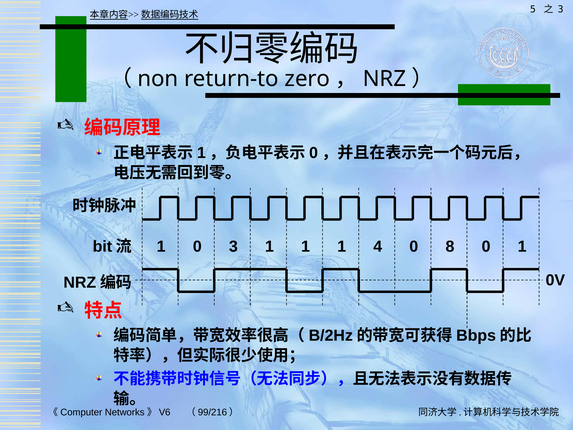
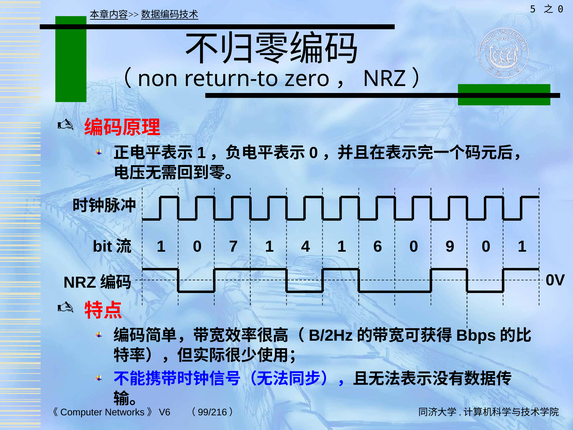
3 at (561, 9): 3 -> 0
0 3: 3 -> 7
1 at (306, 247): 1 -> 4
4: 4 -> 6
8: 8 -> 9
